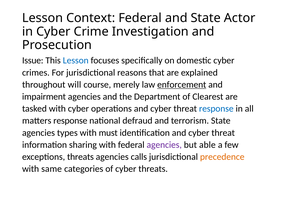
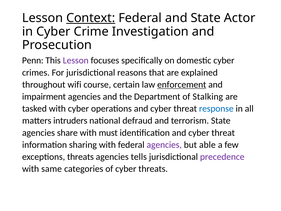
Context underline: none -> present
Issue: Issue -> Penn
Lesson at (76, 60) colour: blue -> purple
will: will -> wifi
merely: merely -> certain
Clearest: Clearest -> Stalking
matters response: response -> intruders
types: types -> share
calls: calls -> tells
precedence colour: orange -> purple
